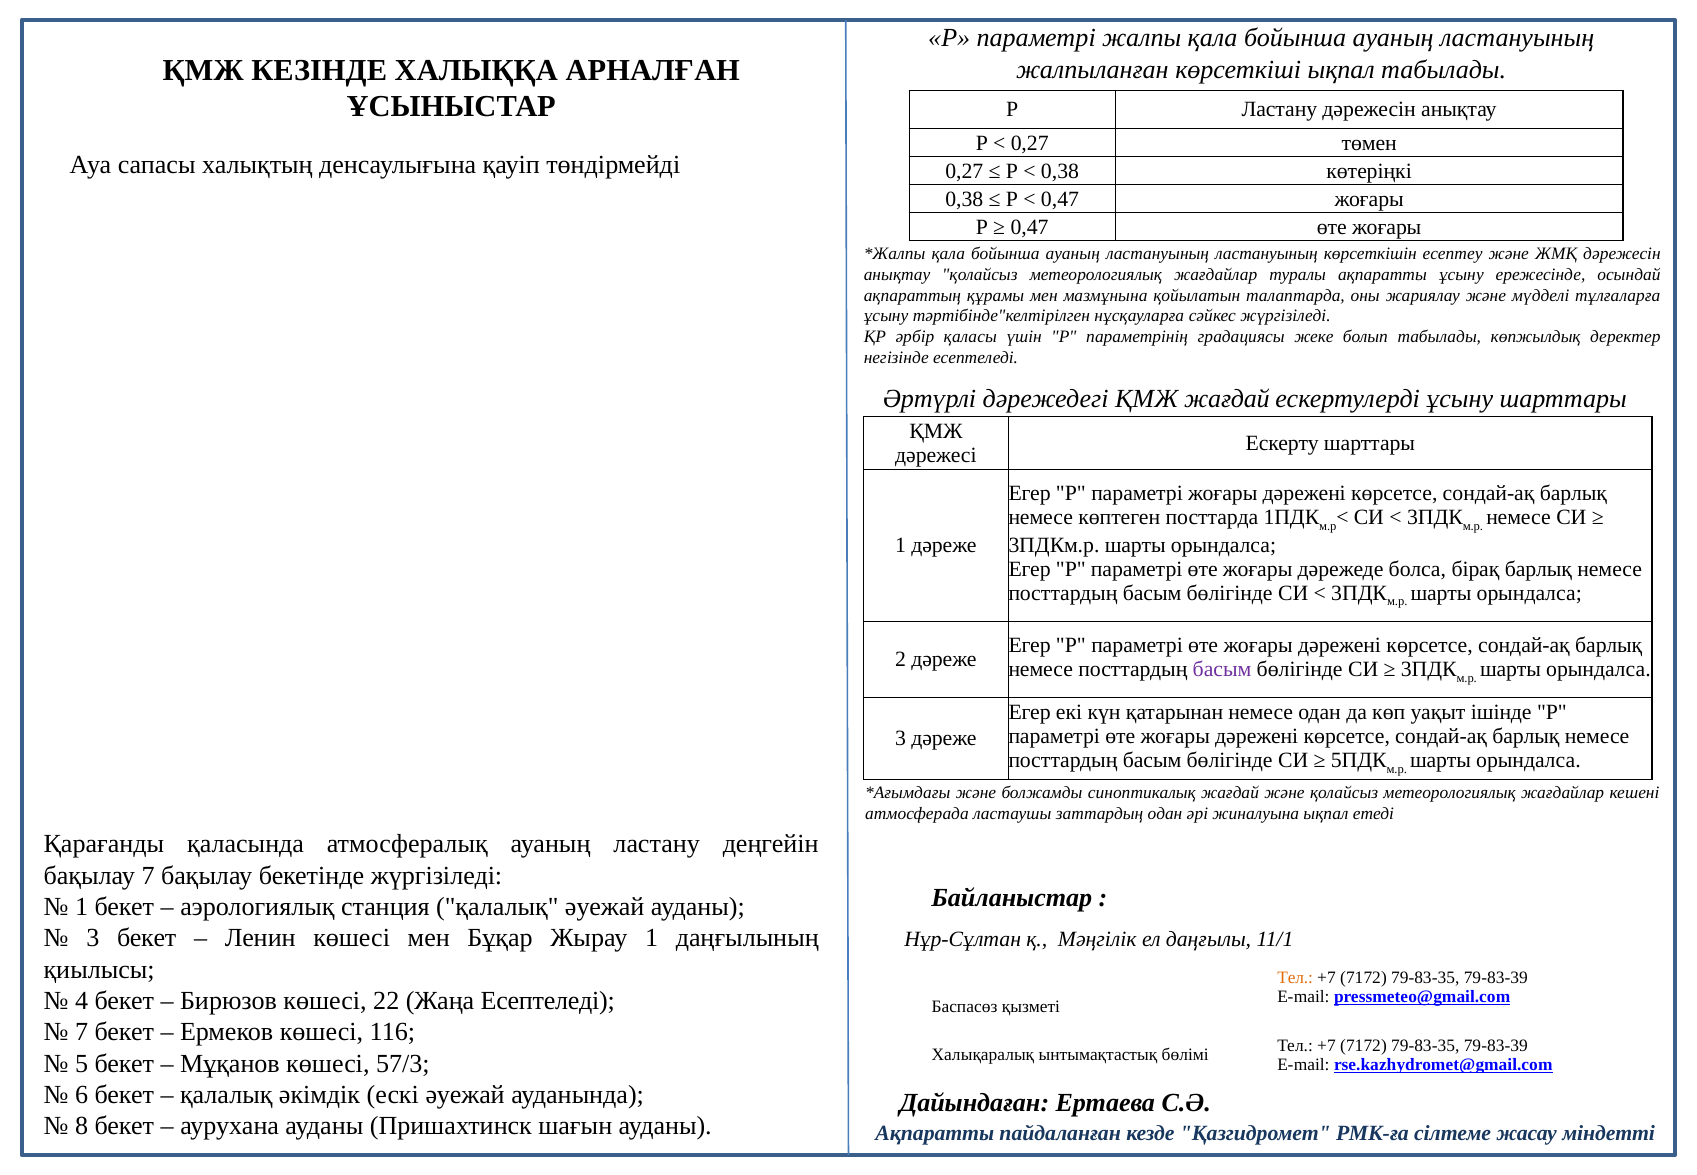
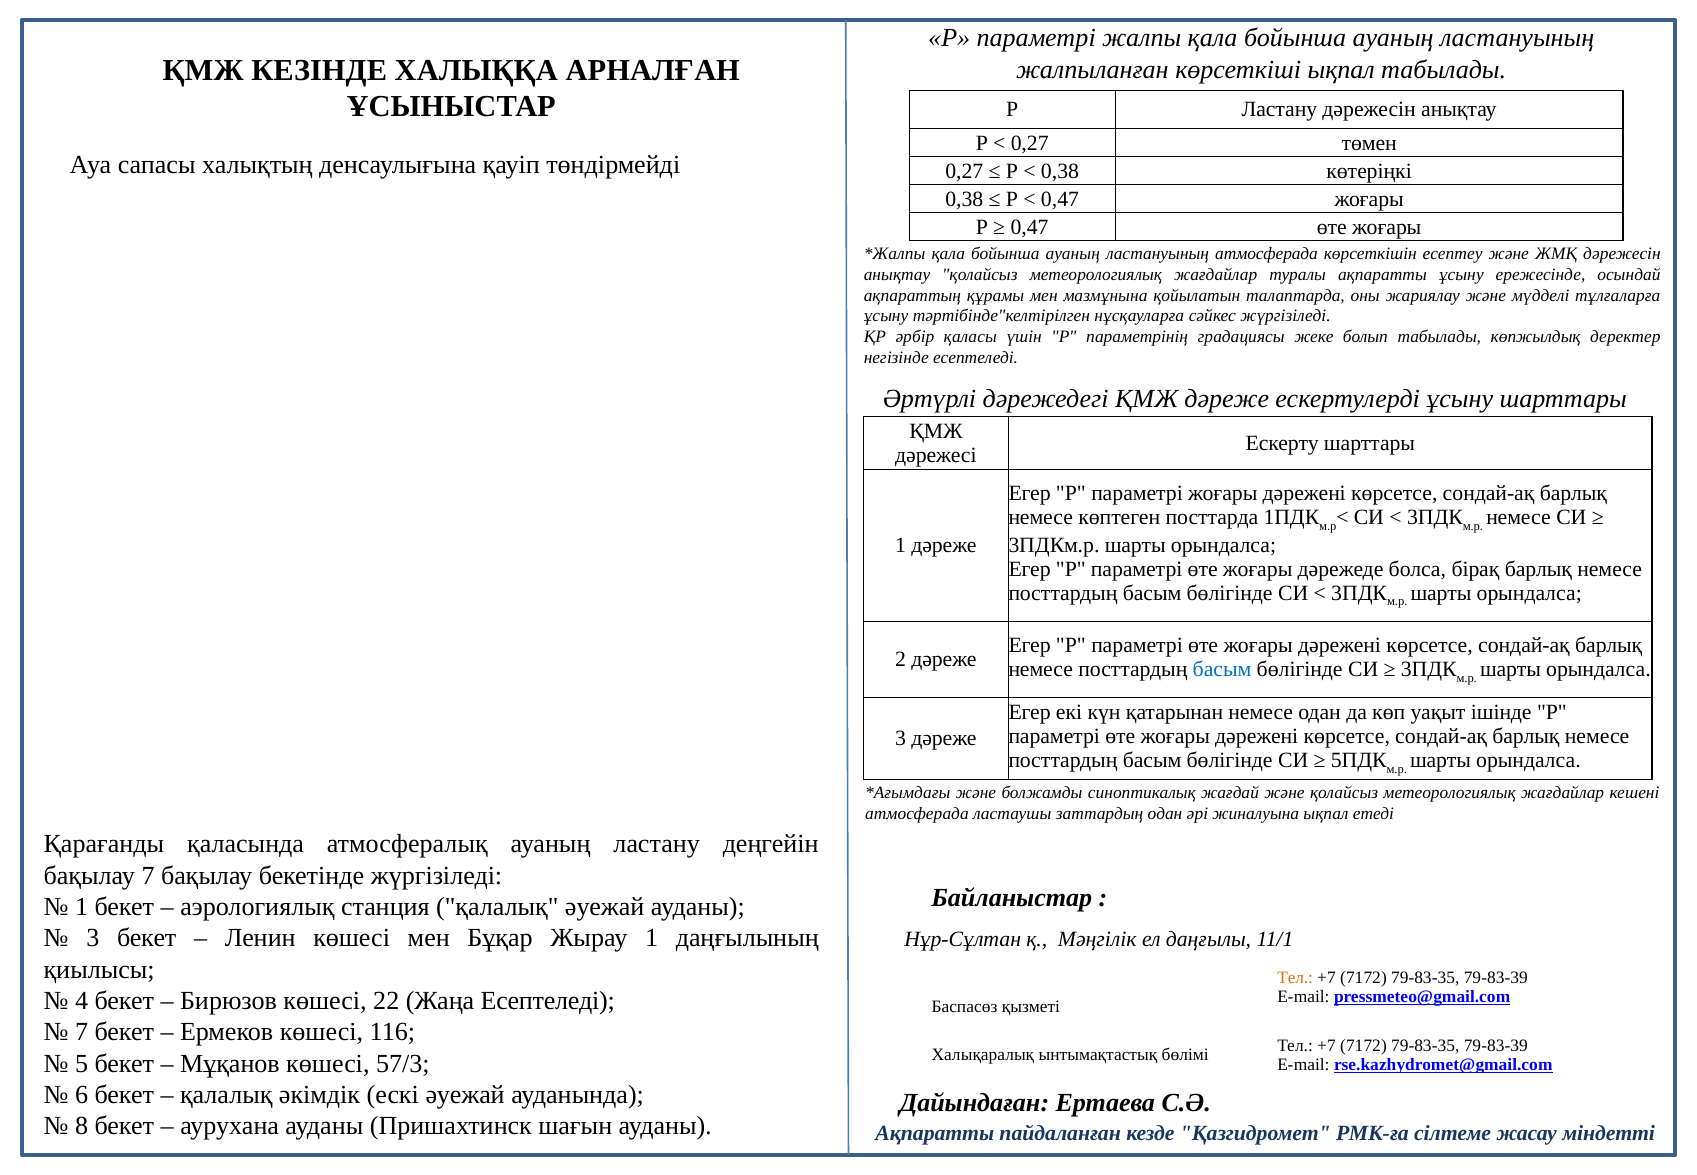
ластануының ластануының: ластануының -> атмосферада
ҚМЖ жағдай: жағдай -> дәреже
басым at (1222, 669) colour: purple -> blue
